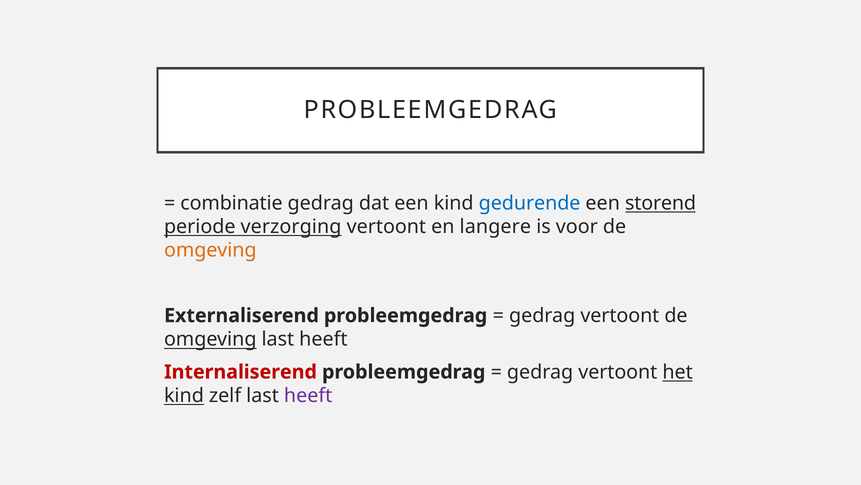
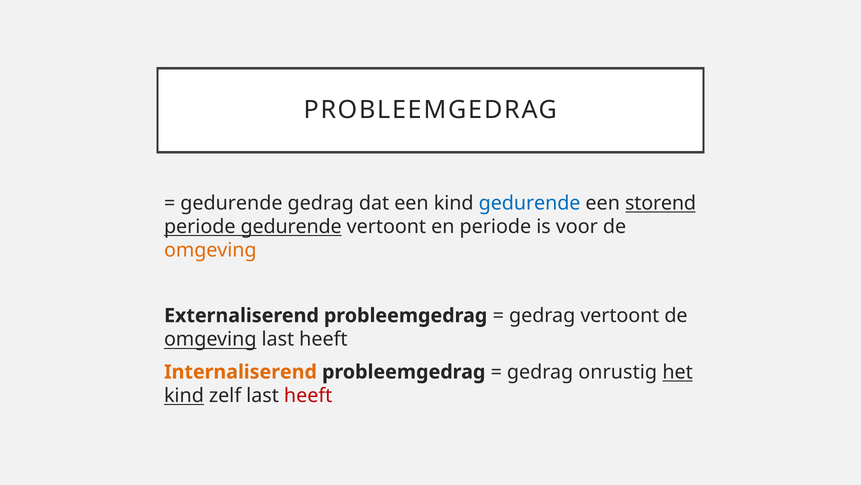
combinatie at (232, 203): combinatie -> gedurende
periode verzorging: verzorging -> gedurende
en langere: langere -> periode
Internaliserend colour: red -> orange
vertoont at (618, 372): vertoont -> onrustig
heeft at (308, 395) colour: purple -> red
